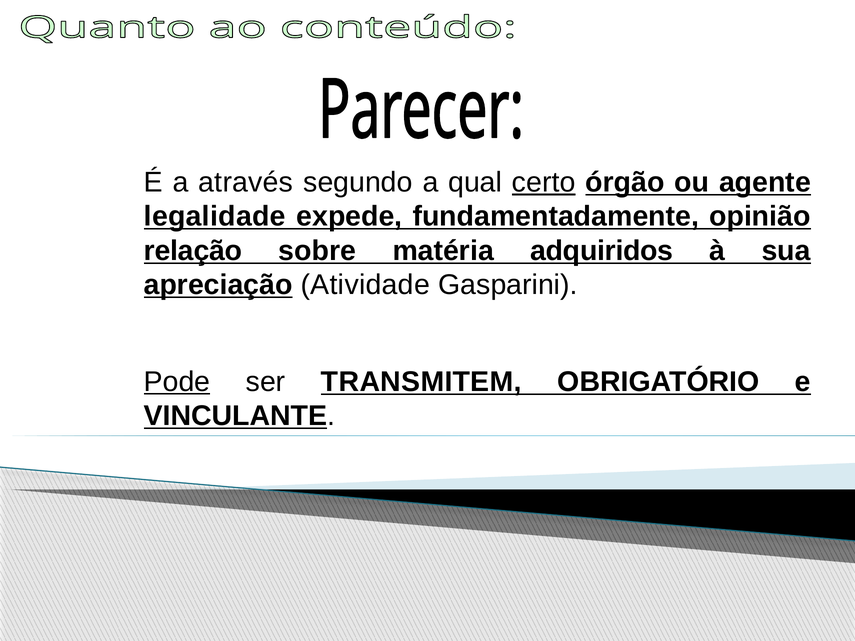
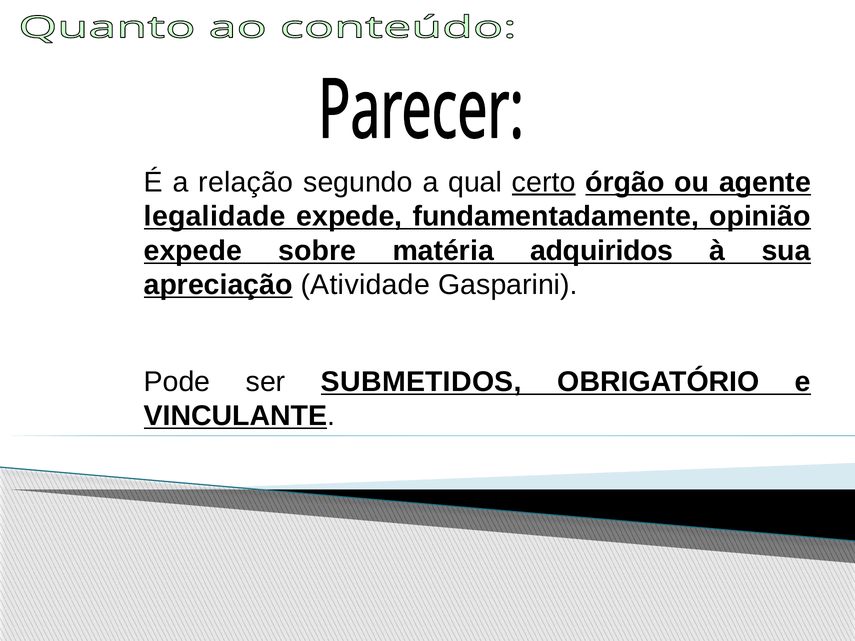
através: através -> relação
relação at (193, 251): relação -> expede
Pode underline: present -> none
TRANSMITEM: TRANSMITEM -> SUBMETIDOS
